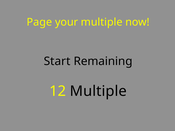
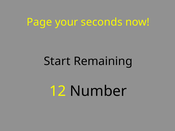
your multiple: multiple -> seconds
12 Multiple: Multiple -> Number
